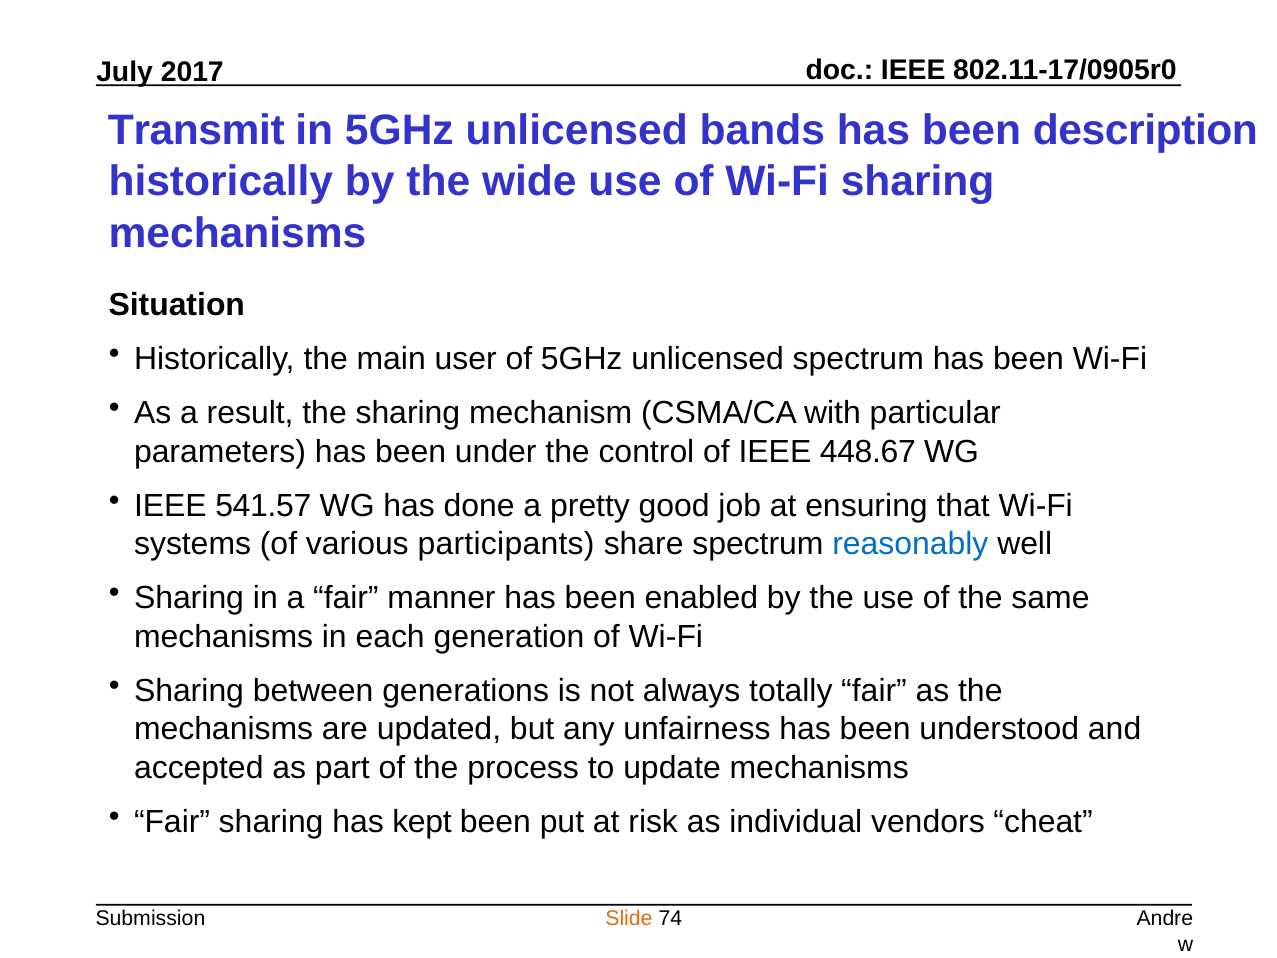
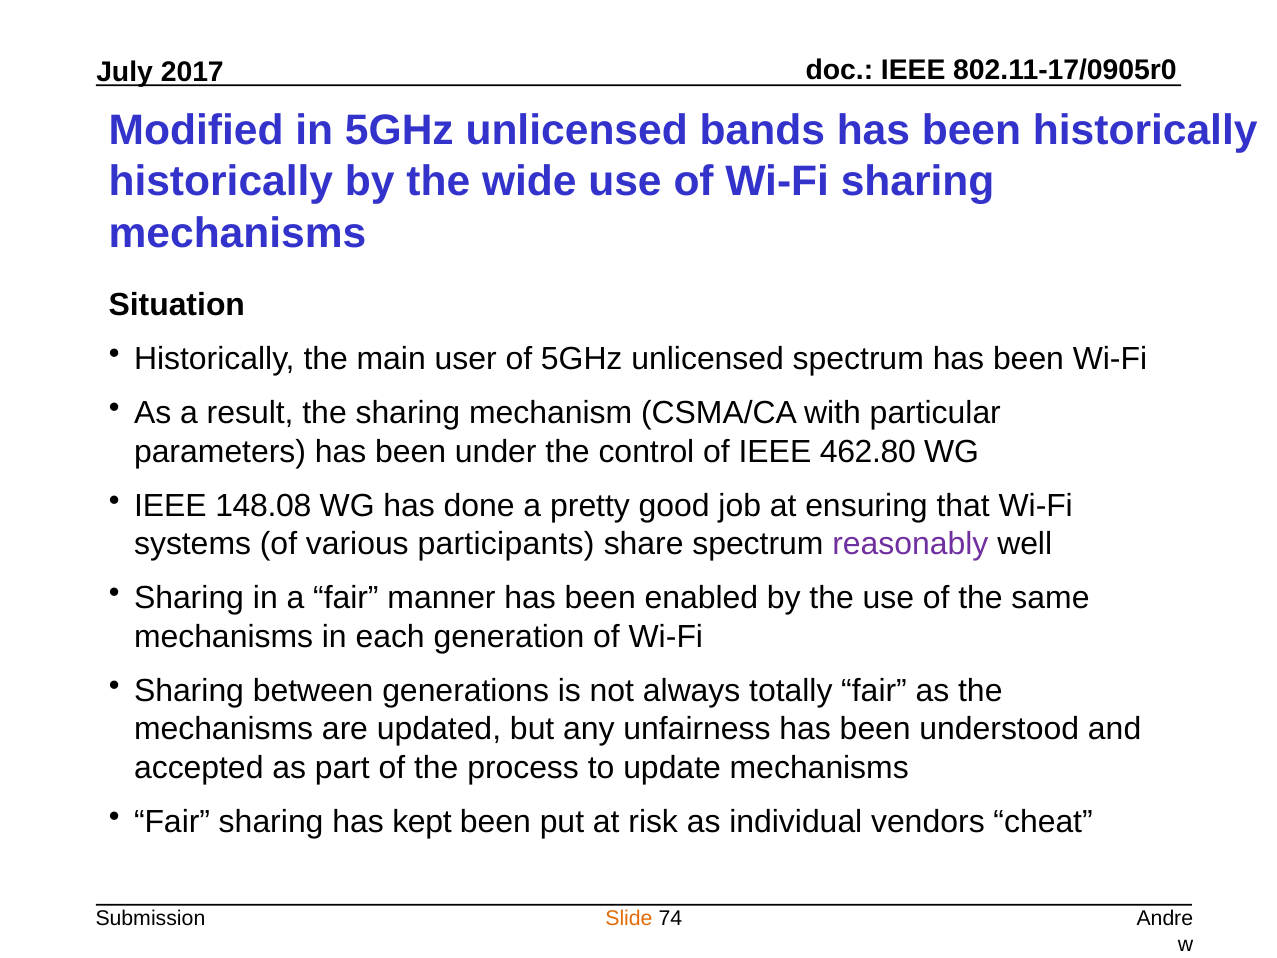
Transmit: Transmit -> Modified
been description: description -> historically
448.67: 448.67 -> 462.80
541.57: 541.57 -> 148.08
reasonably colour: blue -> purple
